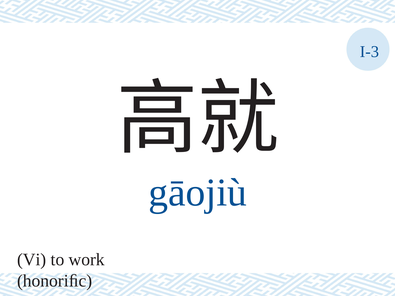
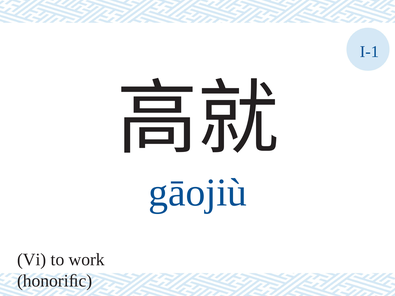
I-3: I-3 -> I-1
